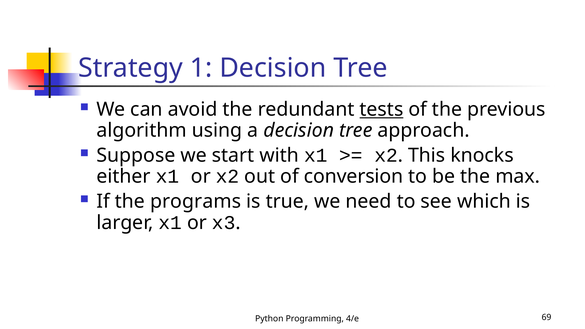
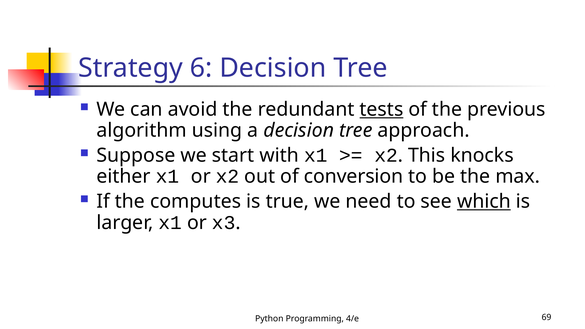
1: 1 -> 6
programs: programs -> computes
which underline: none -> present
